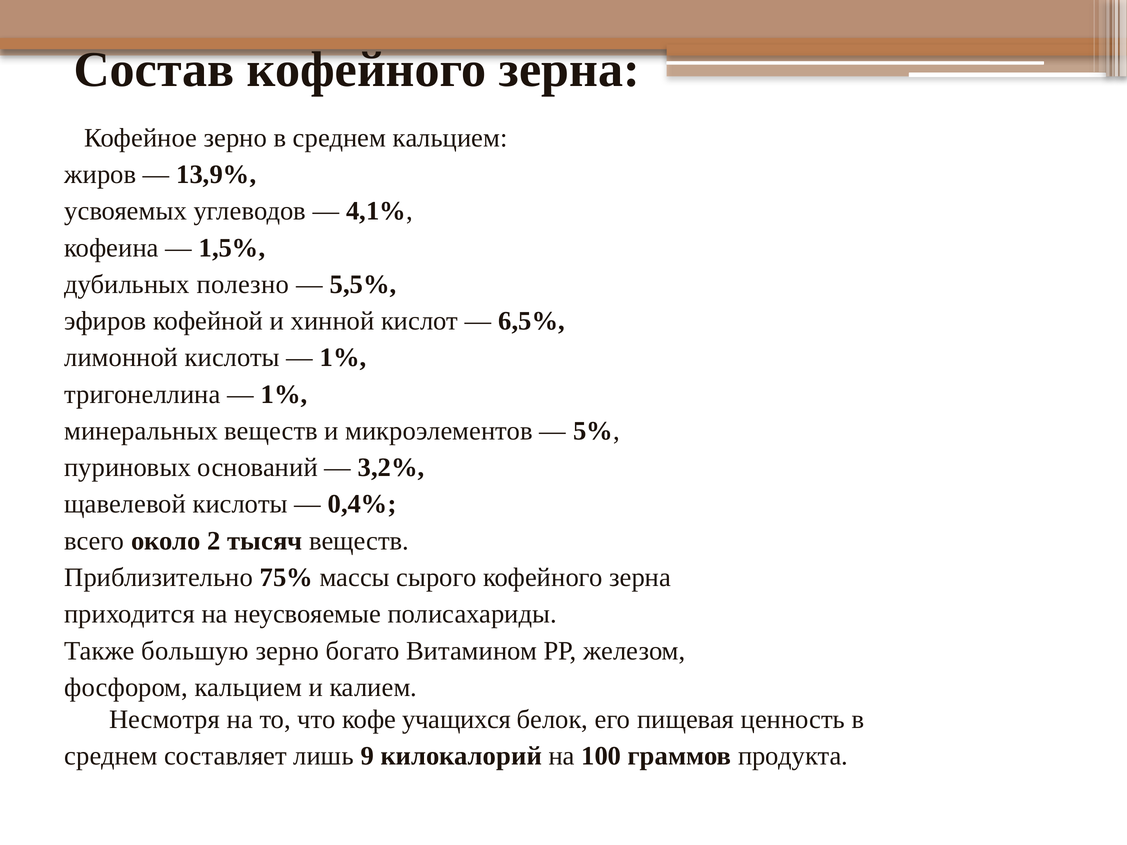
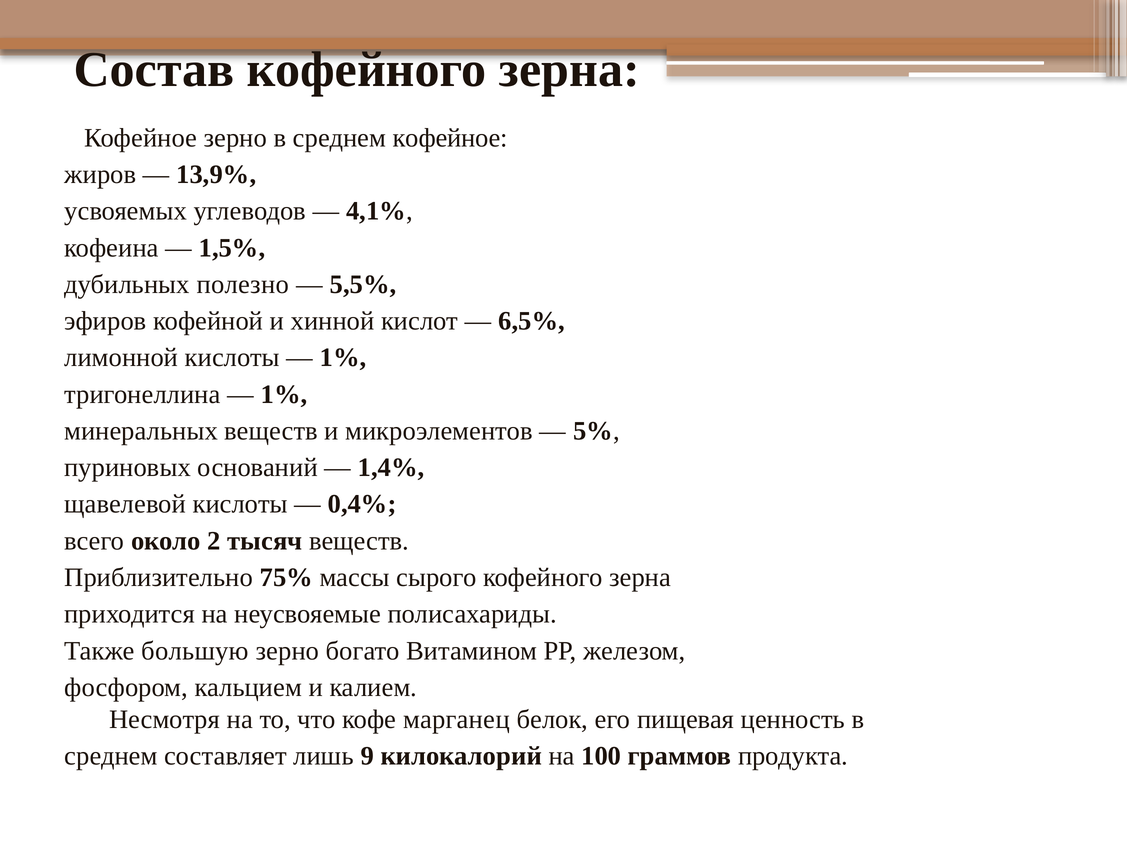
среднем кальцием: кальцием -> кофейное
3,2%: 3,2% -> 1,4%
учащихся: учащихся -> марганец
